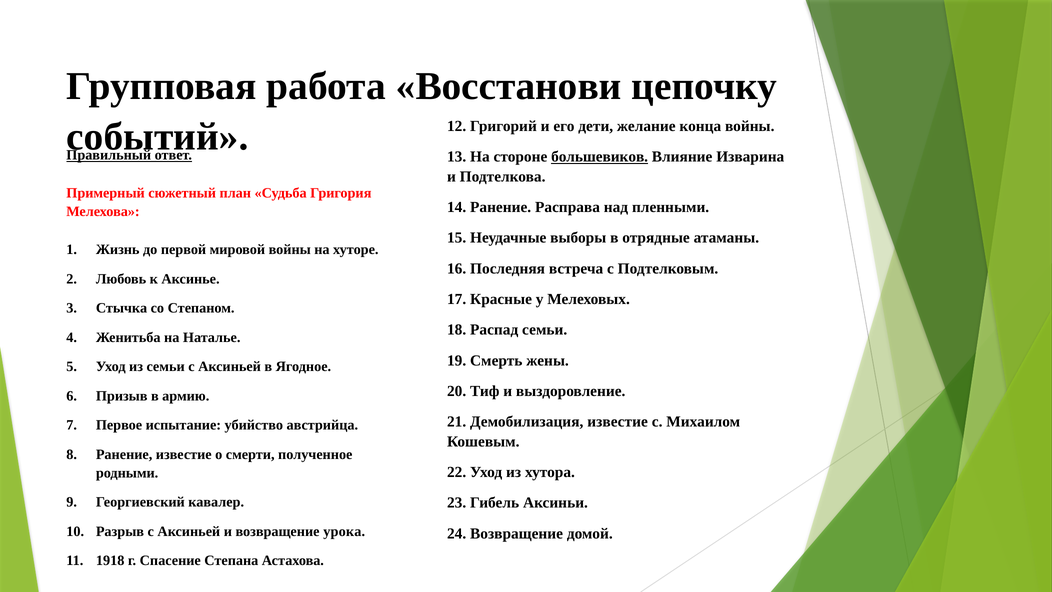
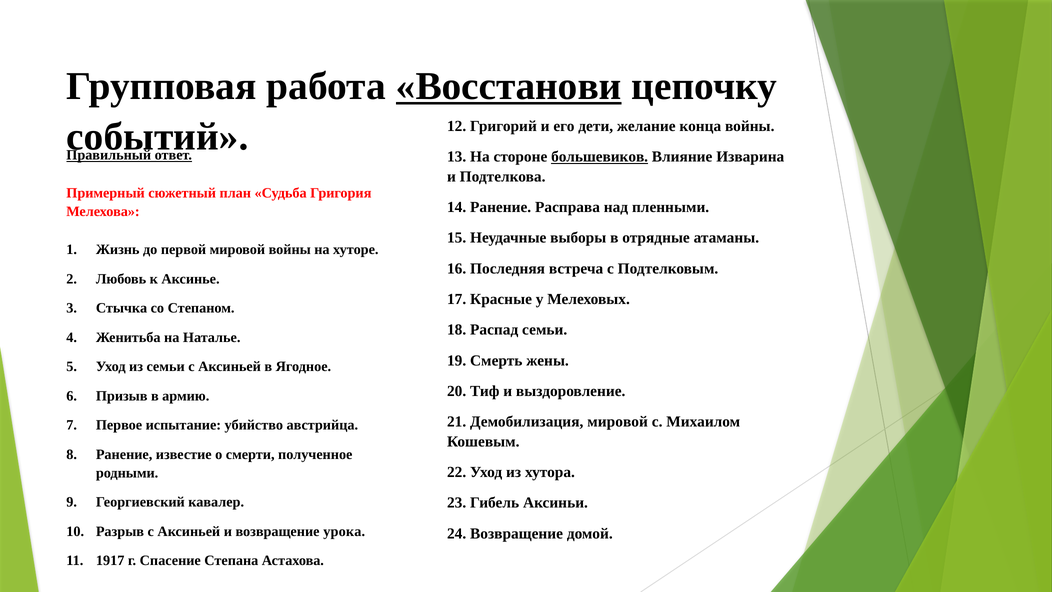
Восстанови underline: none -> present
Демобилизация известие: известие -> мировой
1918: 1918 -> 1917
